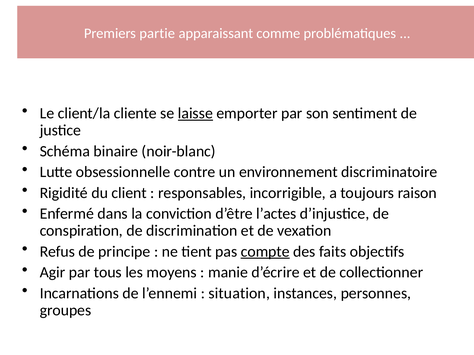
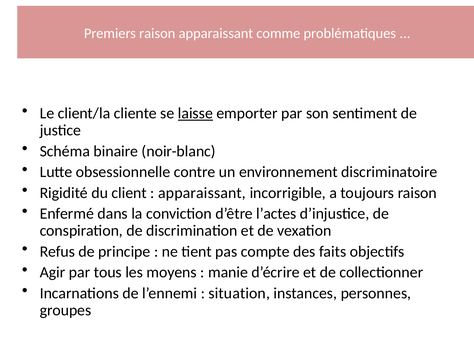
Premiers partie: partie -> raison
responsables at (202, 193): responsables -> apparaissant
compte underline: present -> none
